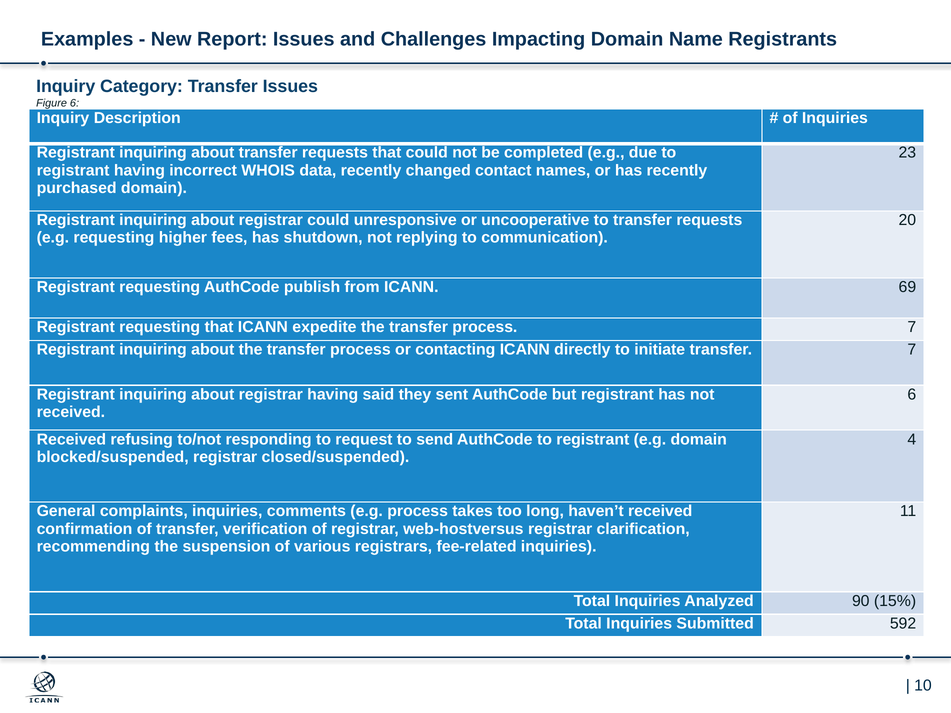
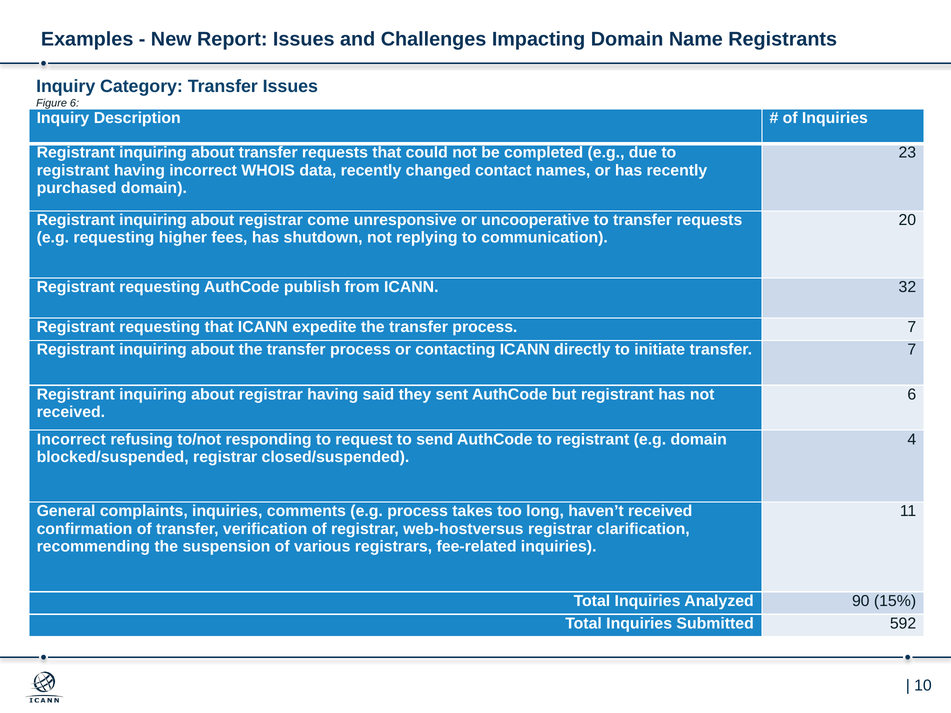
registrar could: could -> come
69: 69 -> 32
Received at (71, 439): Received -> Incorrect
